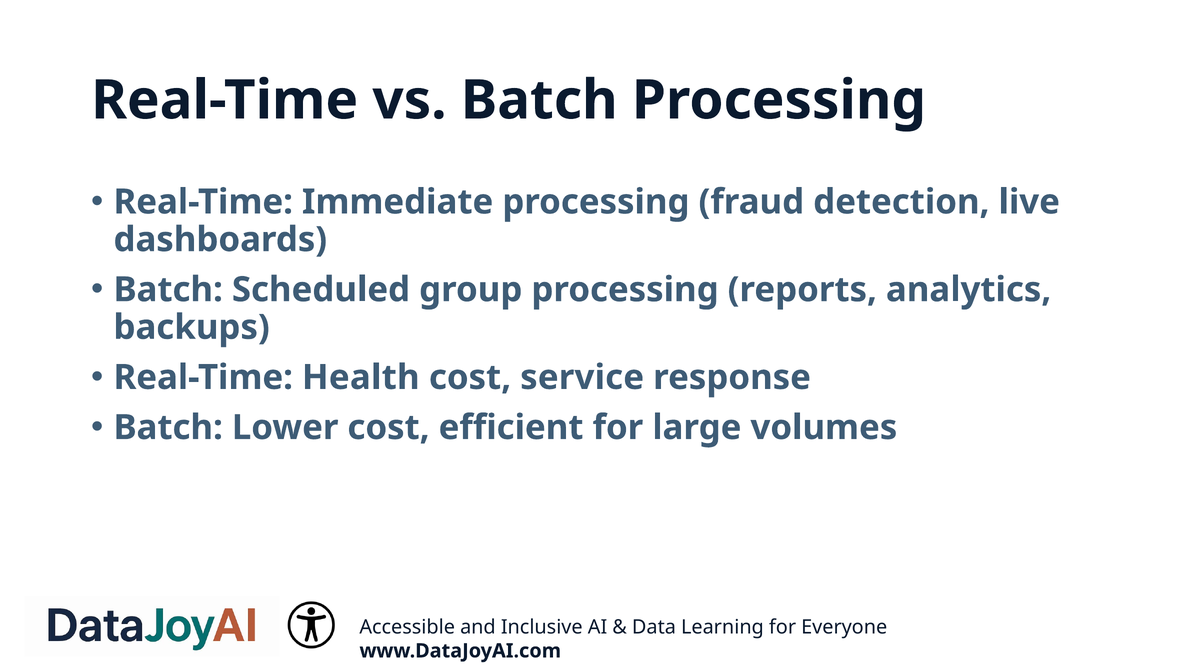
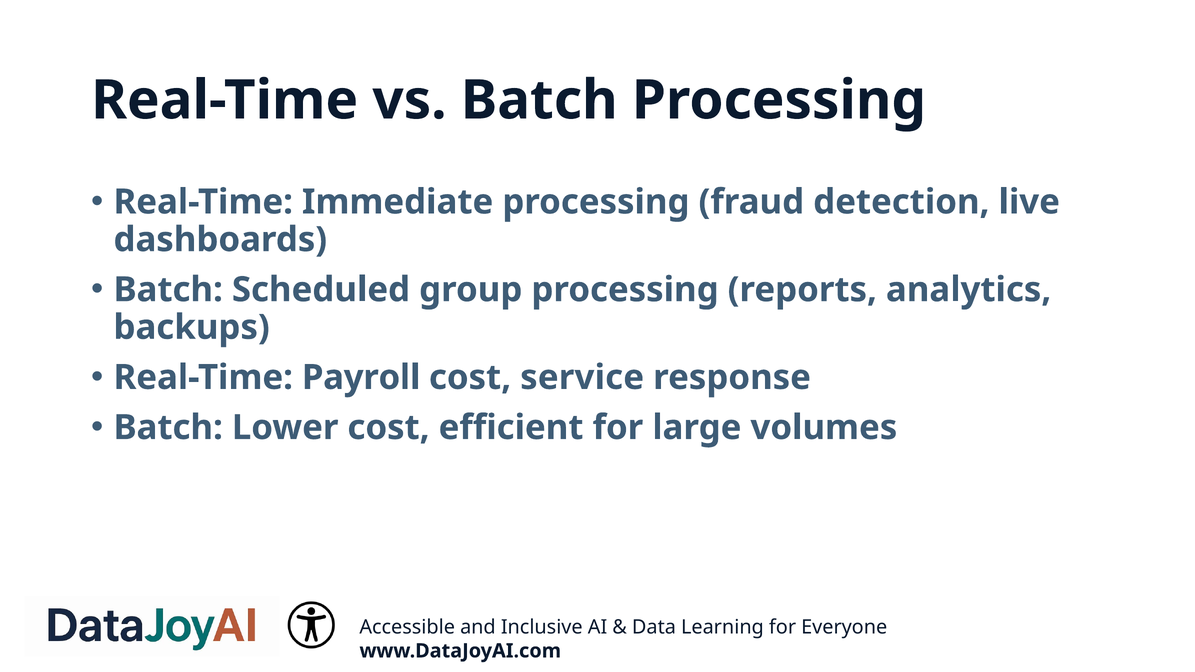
Health: Health -> Payroll
